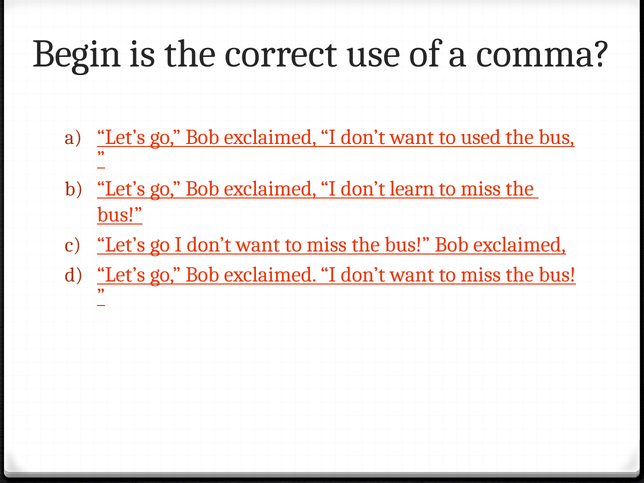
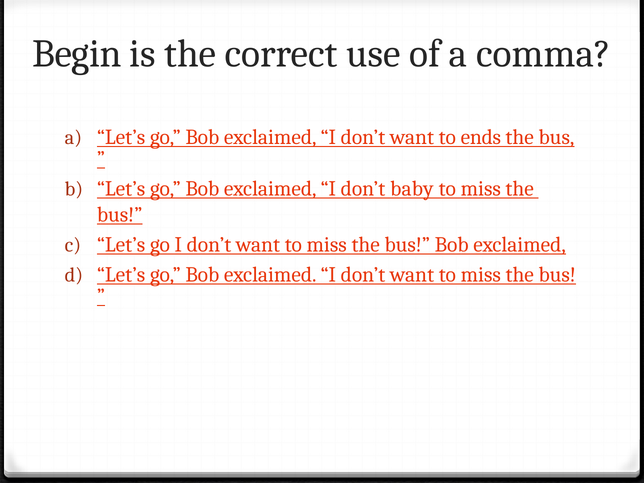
used: used -> ends
learn: learn -> baby
